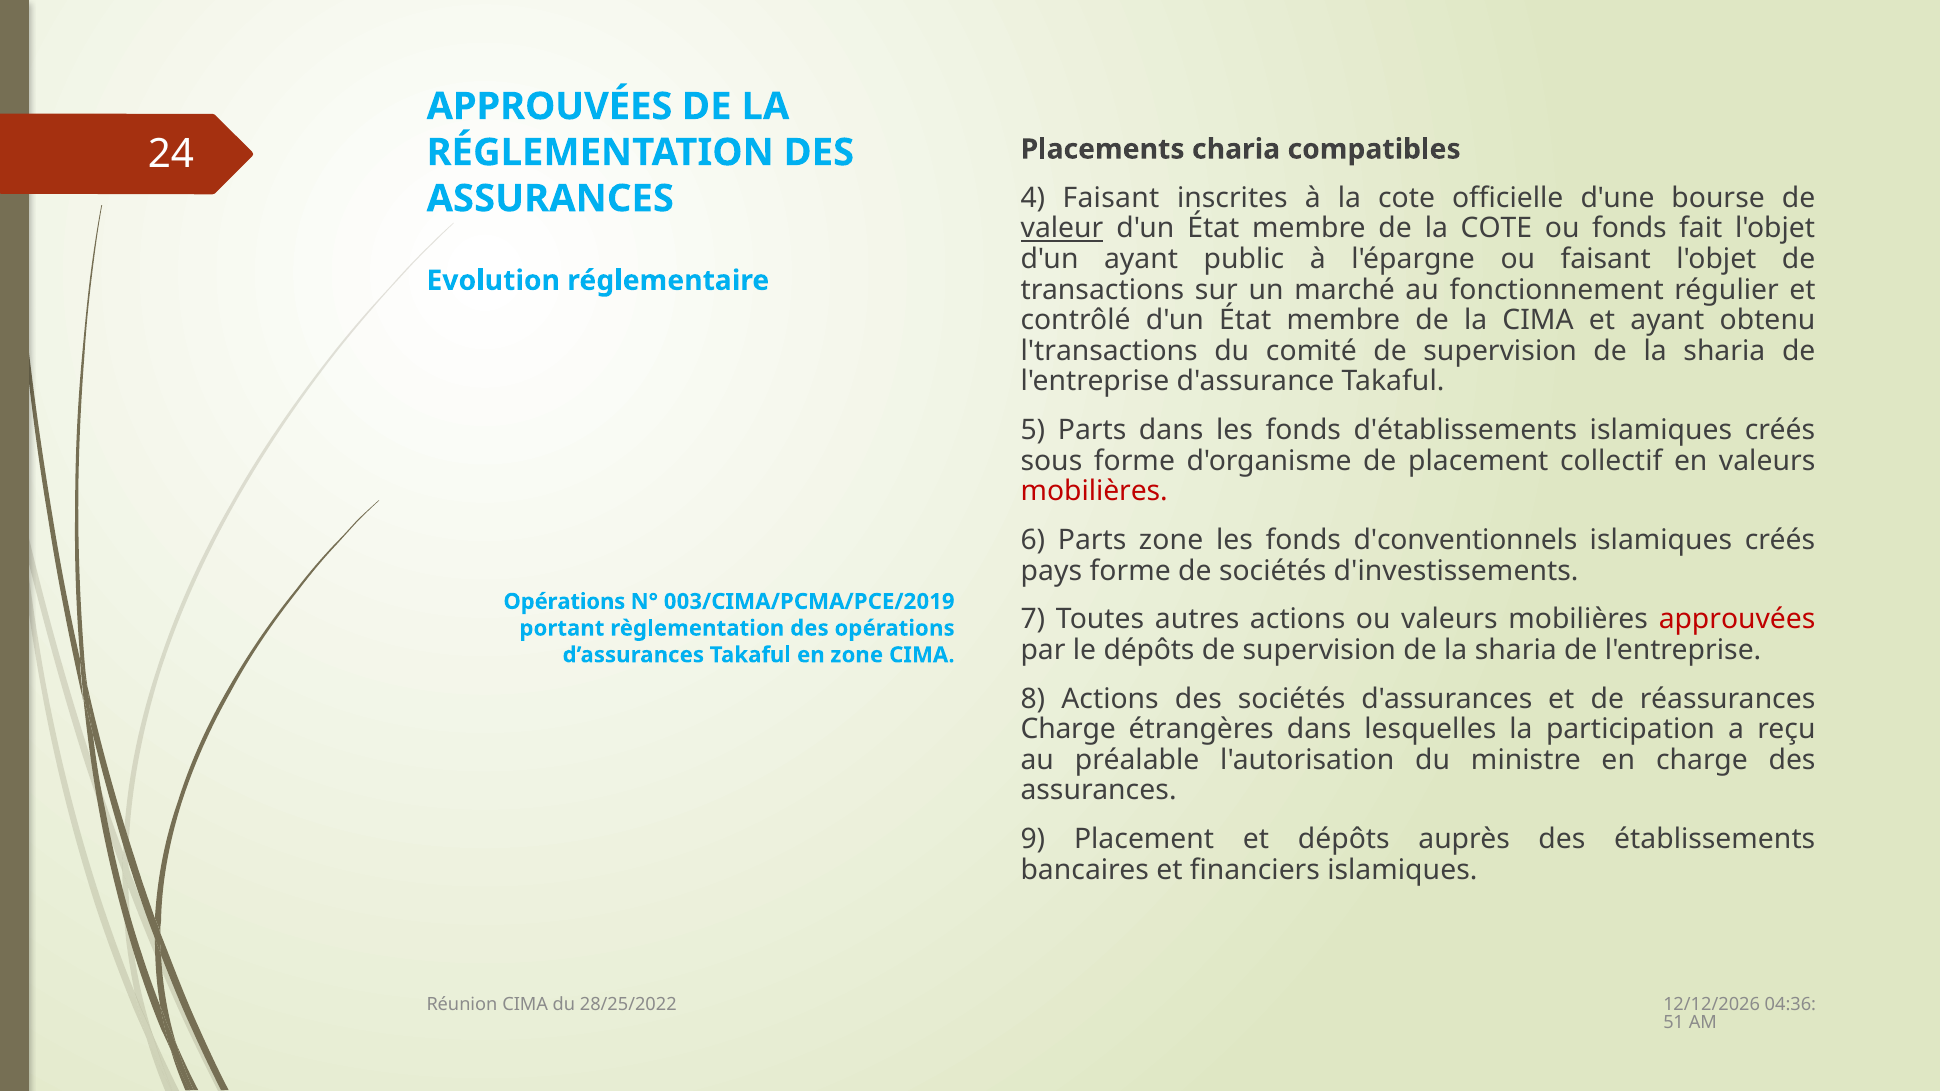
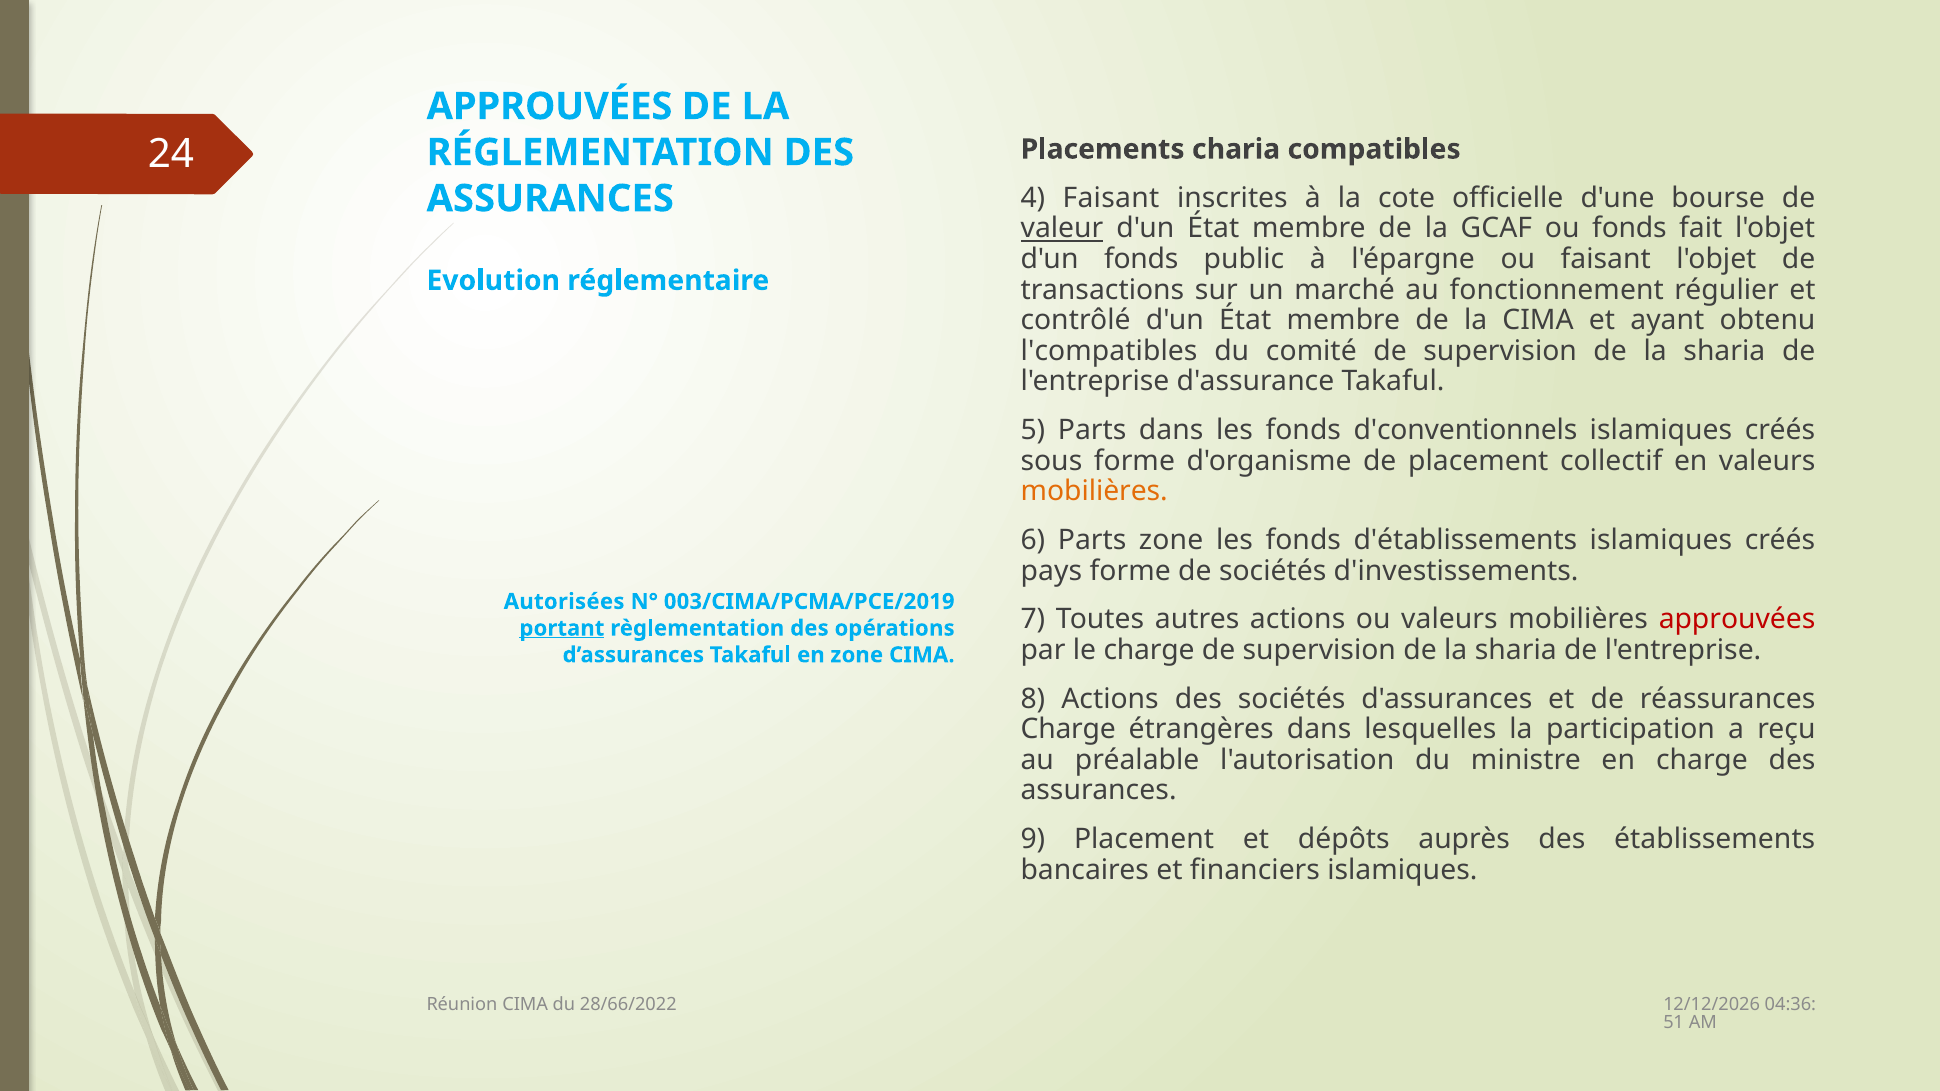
de la COTE: COTE -> GCAF
d'un ayant: ayant -> fonds
l'transactions: l'transactions -> l'compatibles
d'établissements: d'établissements -> d'conventionnels
mobilières at (1094, 491) colour: red -> orange
d'conventionnels: d'conventionnels -> d'établissements
Opérations at (564, 602): Opérations -> Autorisées
portant underline: none -> present
le dépôts: dépôts -> charge
28/25/2022: 28/25/2022 -> 28/66/2022
